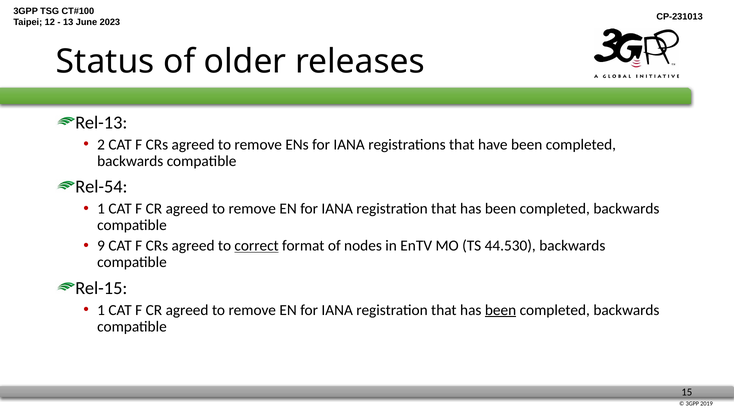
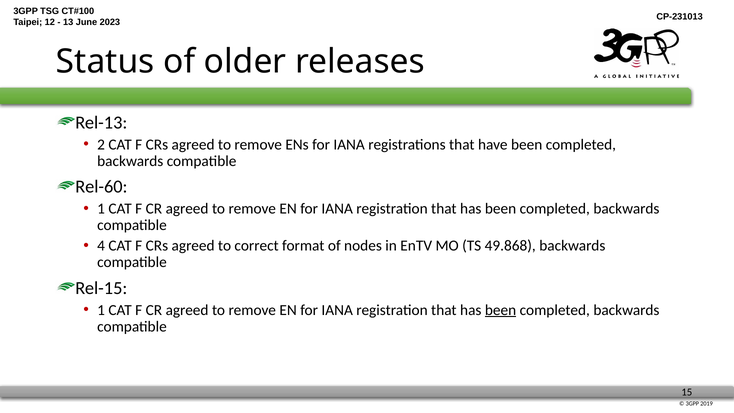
Rel-54: Rel-54 -> Rel-60
9: 9 -> 4
correct underline: present -> none
44.530: 44.530 -> 49.868
